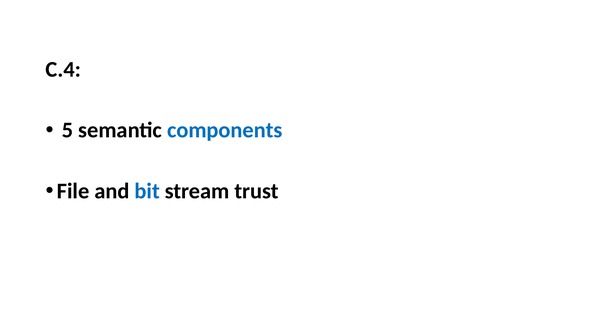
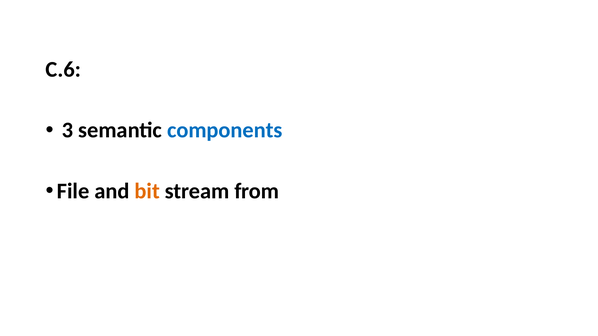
C.4: C.4 -> C.6
5: 5 -> 3
bit colour: blue -> orange
trust: trust -> from
